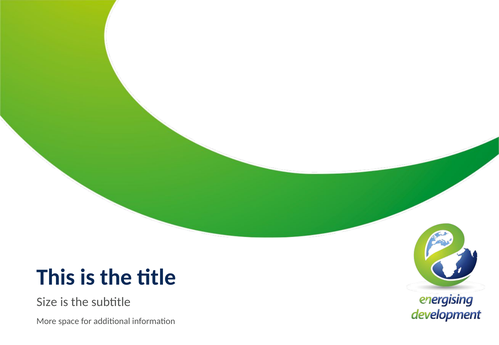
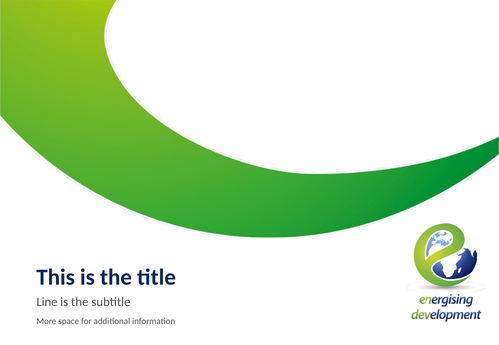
Size: Size -> Line
